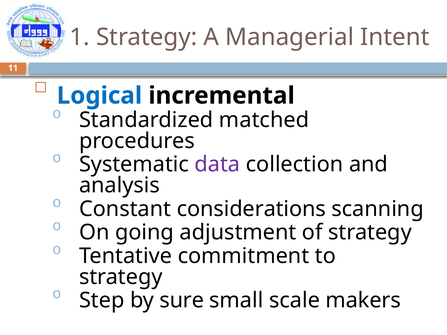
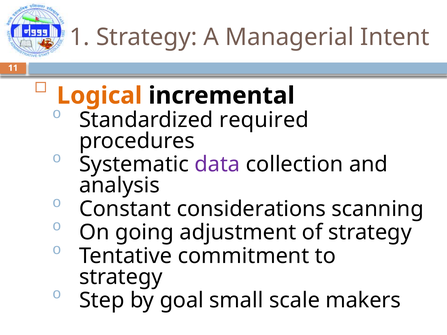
Logical colour: blue -> orange
matched: matched -> required
sure: sure -> goal
